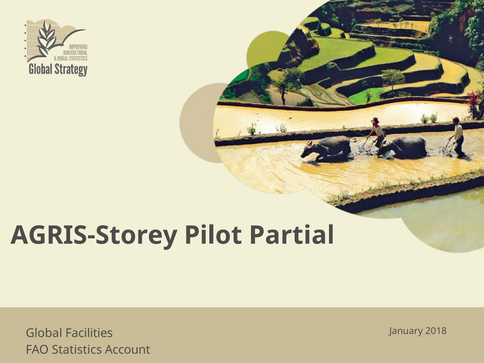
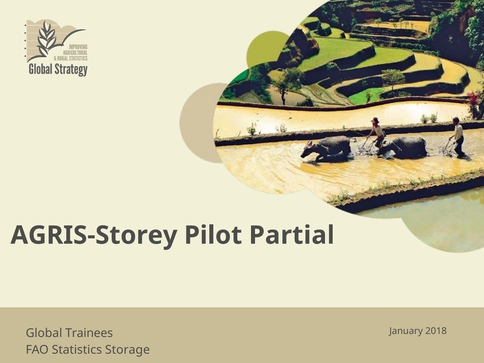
Facilities: Facilities -> Trainees
Account: Account -> Storage
